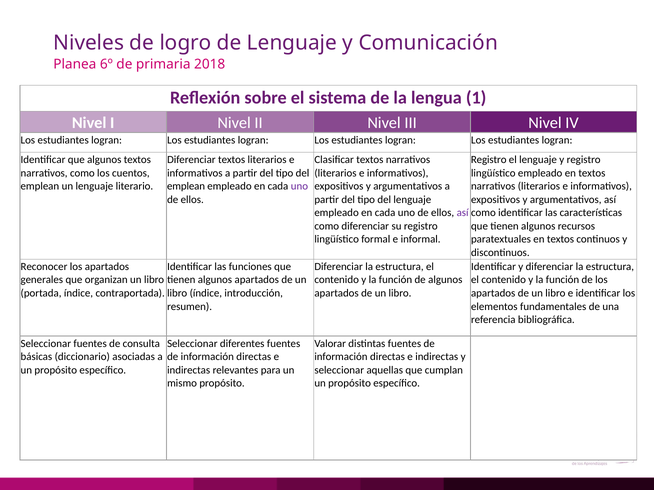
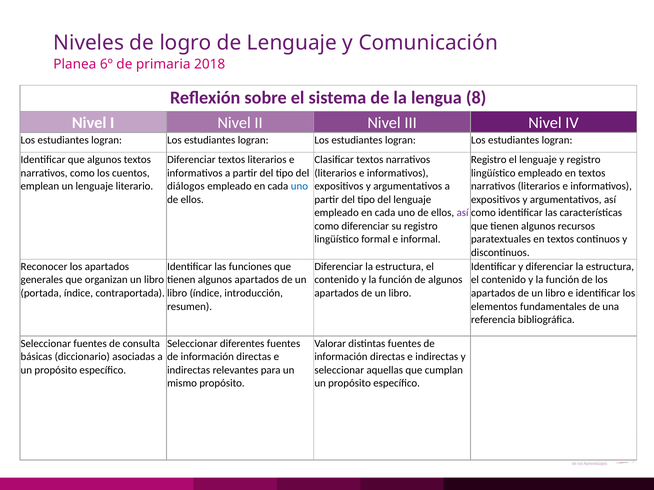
1: 1 -> 8
emplean at (186, 186): emplean -> diálogos
uno at (299, 186) colour: purple -> blue
